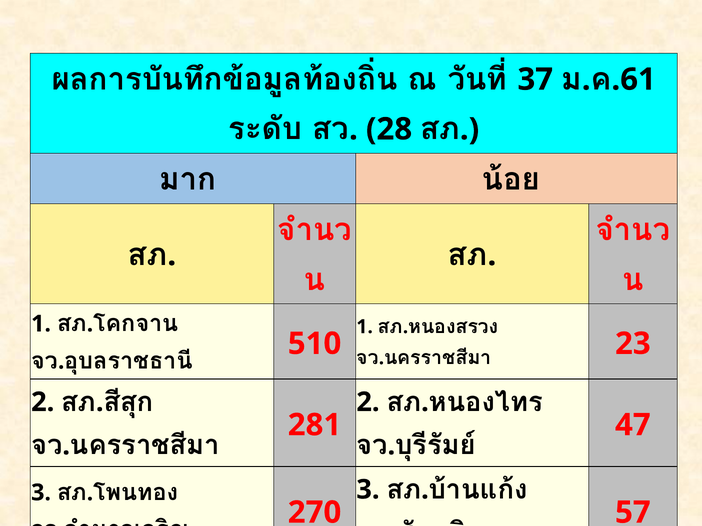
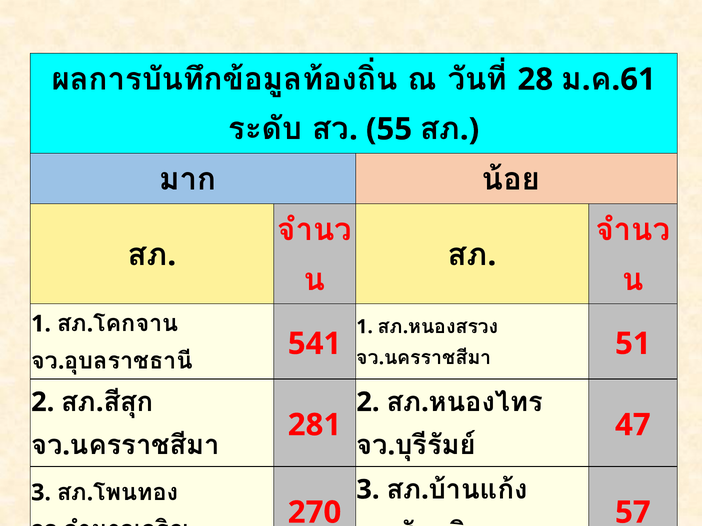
37: 37 -> 28
28: 28 -> 55
23: 23 -> 51
510: 510 -> 541
